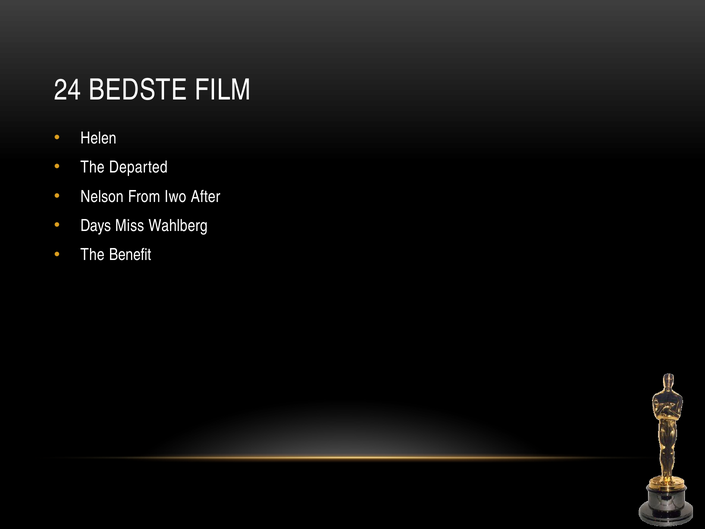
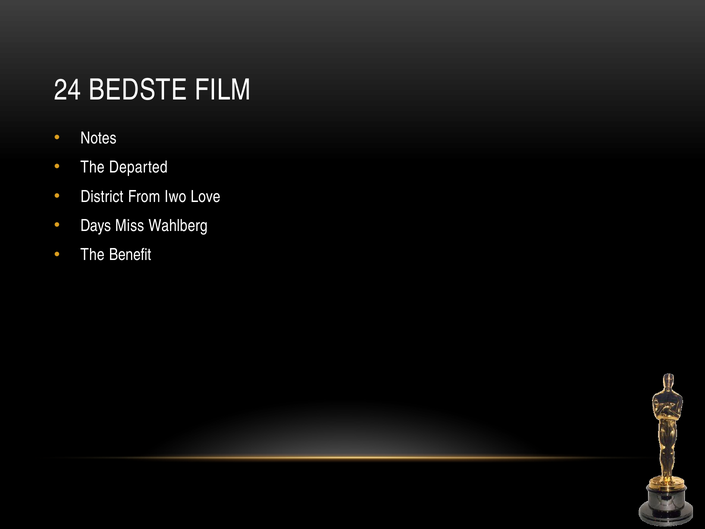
Helen: Helen -> Notes
Nelson: Nelson -> District
After: After -> Love
